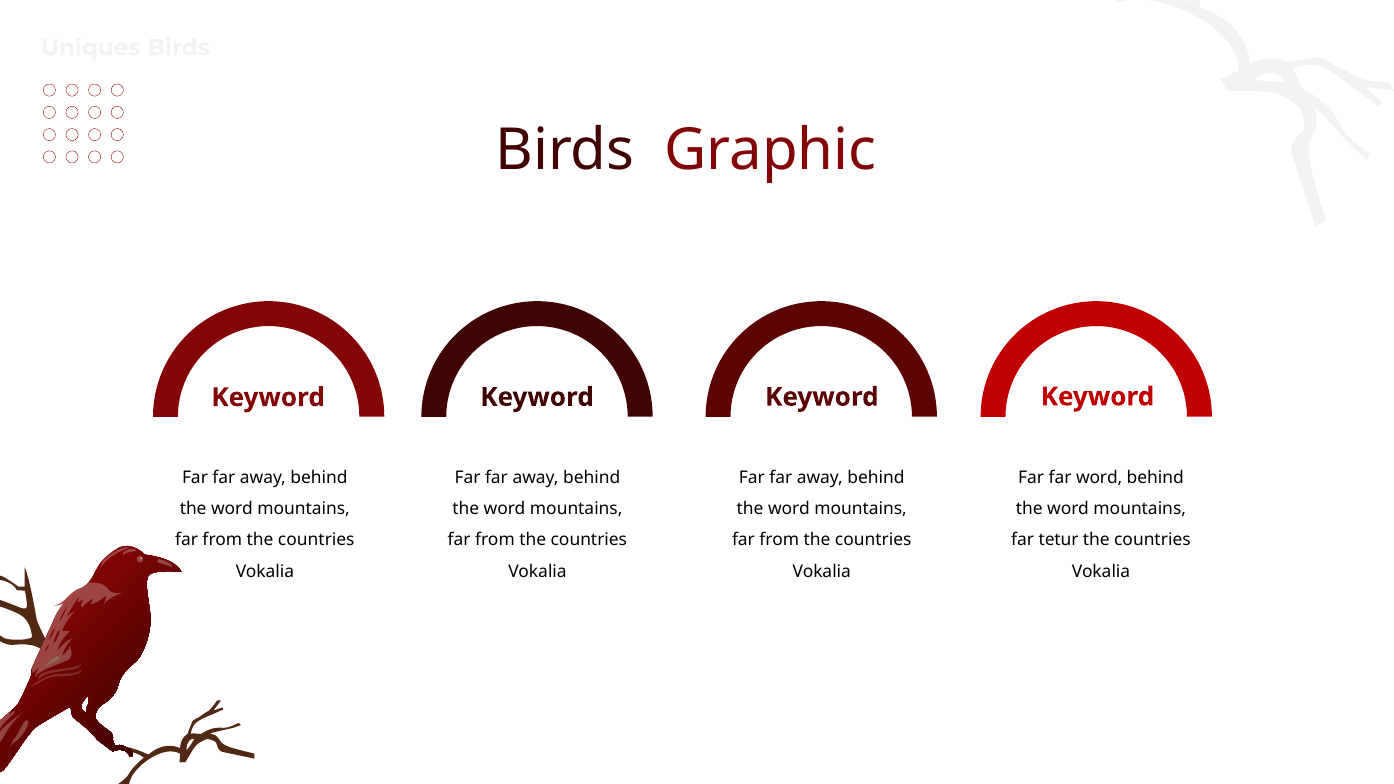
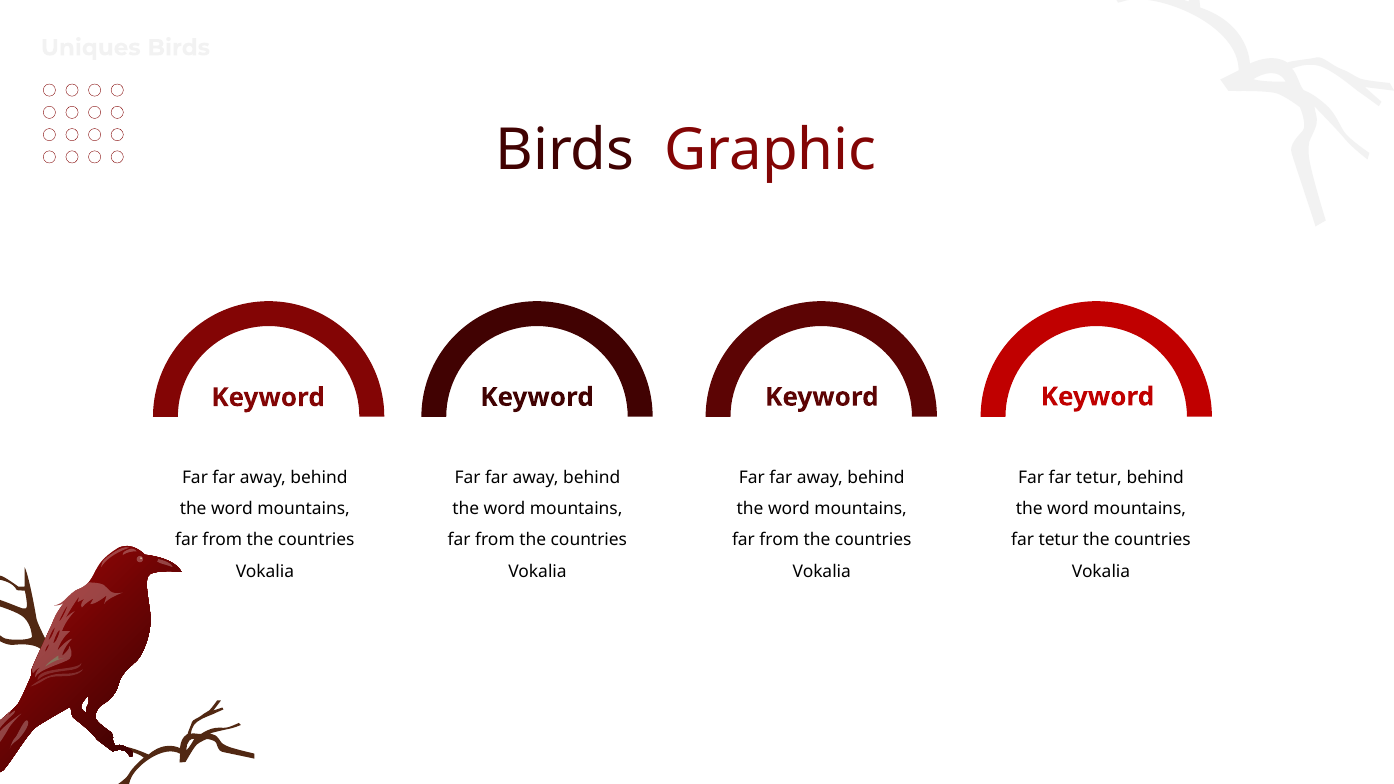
Far far word: word -> tetur
